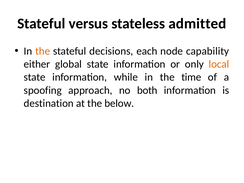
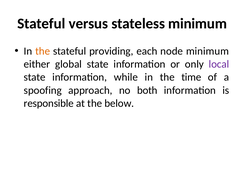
stateless admitted: admitted -> minimum
decisions: decisions -> providing
node capability: capability -> minimum
local colour: orange -> purple
destination: destination -> responsible
